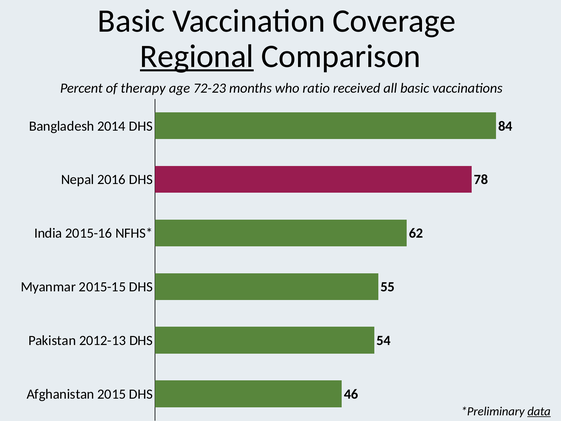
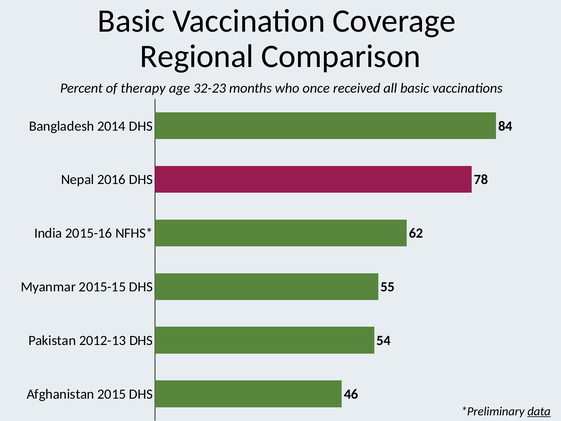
Regional underline: present -> none
72-23: 72-23 -> 32-23
ratio: ratio -> once
